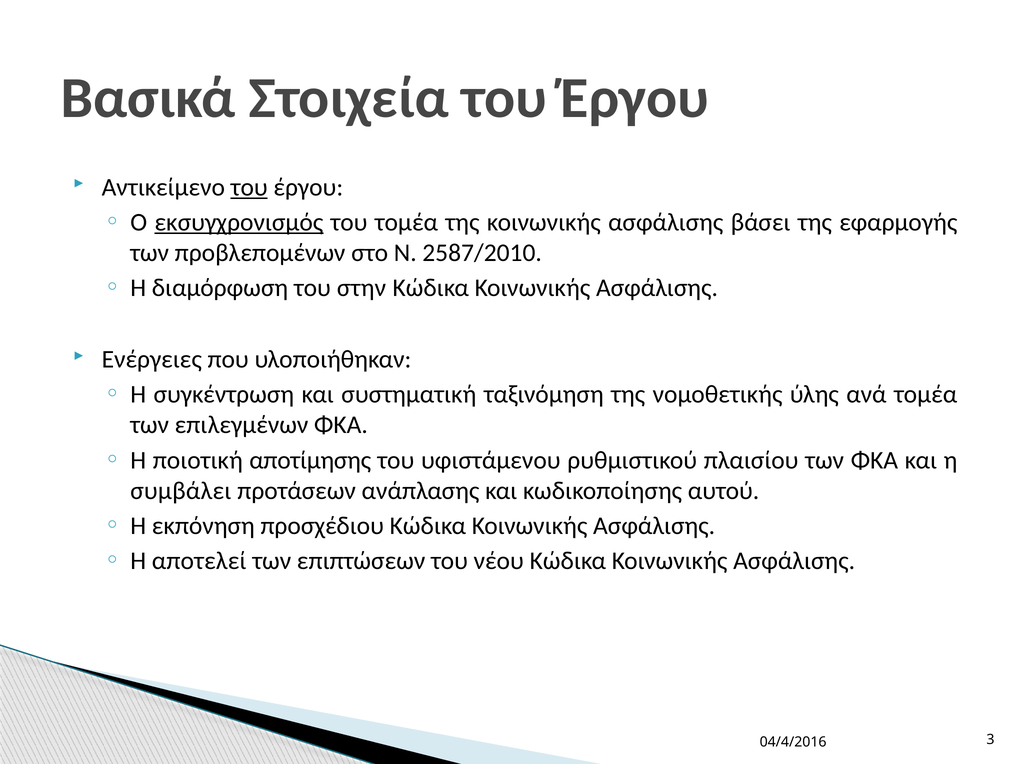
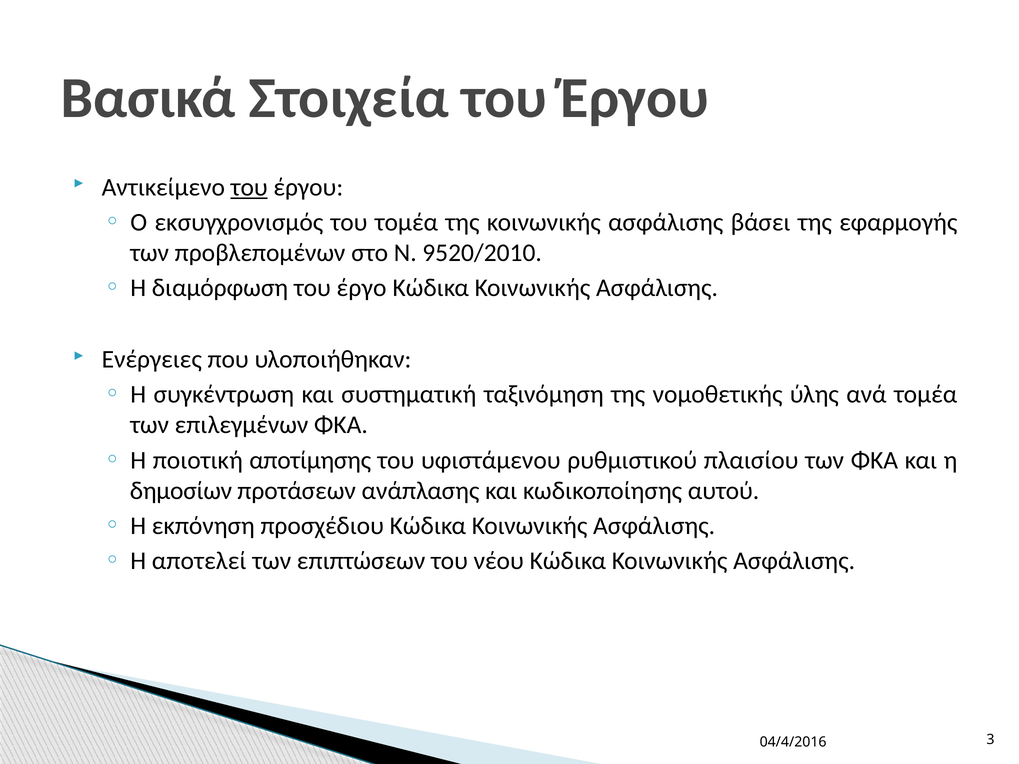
εκσυγχρονισμός underline: present -> none
2587/2010: 2587/2010 -> 9520/2010
στην: στην -> έργο
συμβάλει: συμβάλει -> δημοσίων
